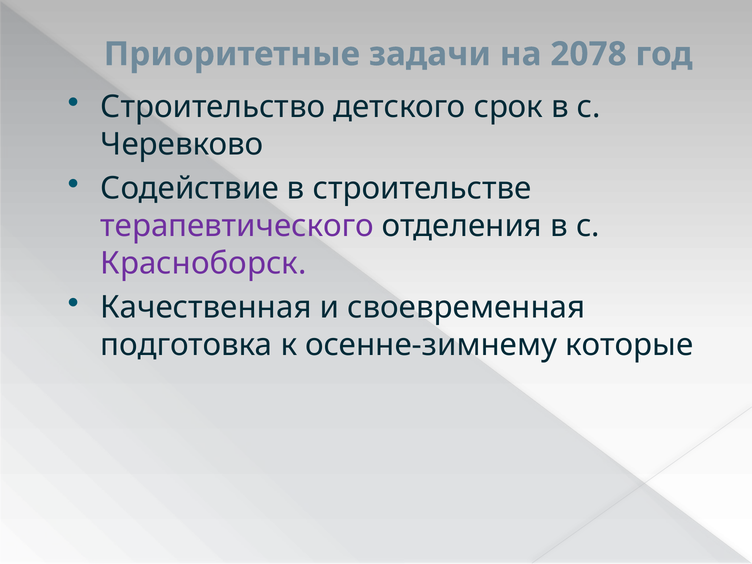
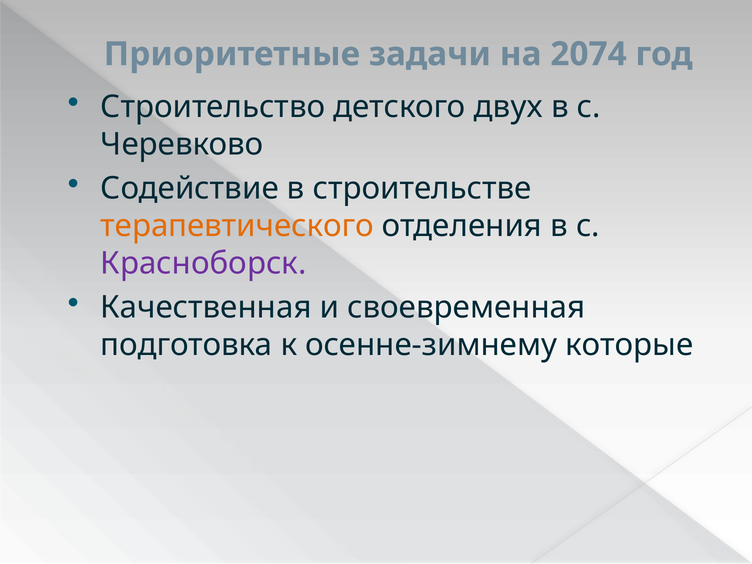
2078: 2078 -> 2074
срок: срок -> двух
терапевтического colour: purple -> orange
